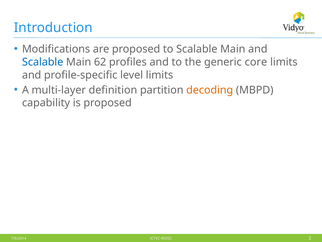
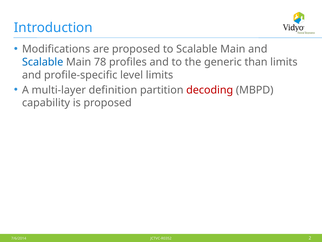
62: 62 -> 78
core: core -> than
decoding colour: orange -> red
